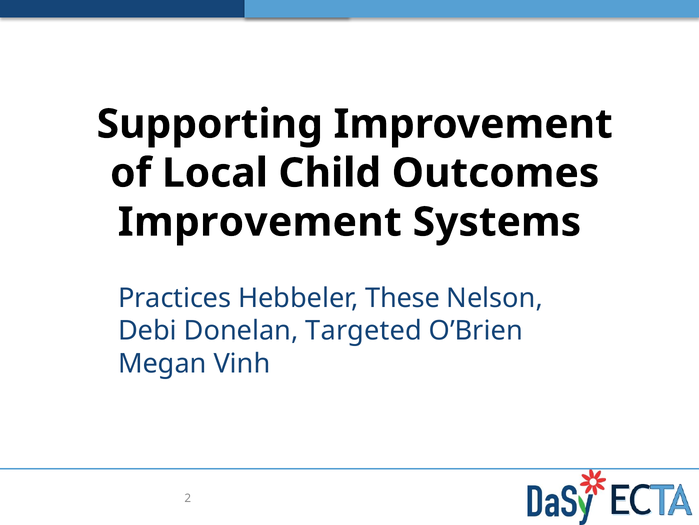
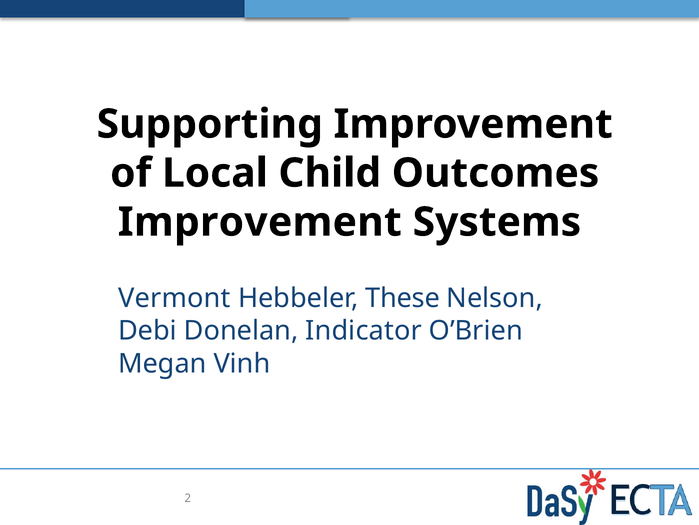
Practices: Practices -> Vermont
Targeted: Targeted -> Indicator
